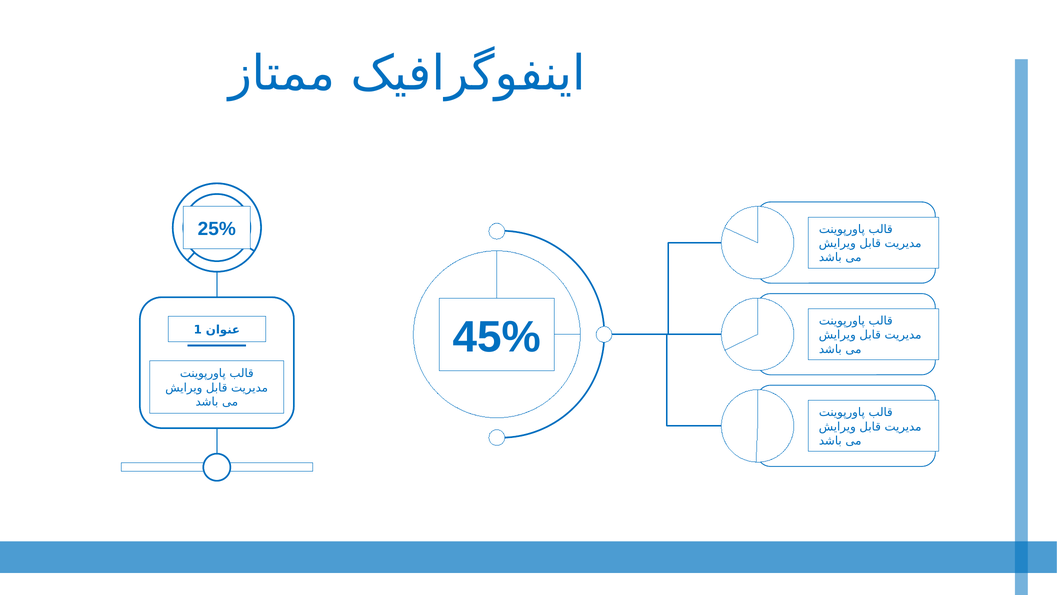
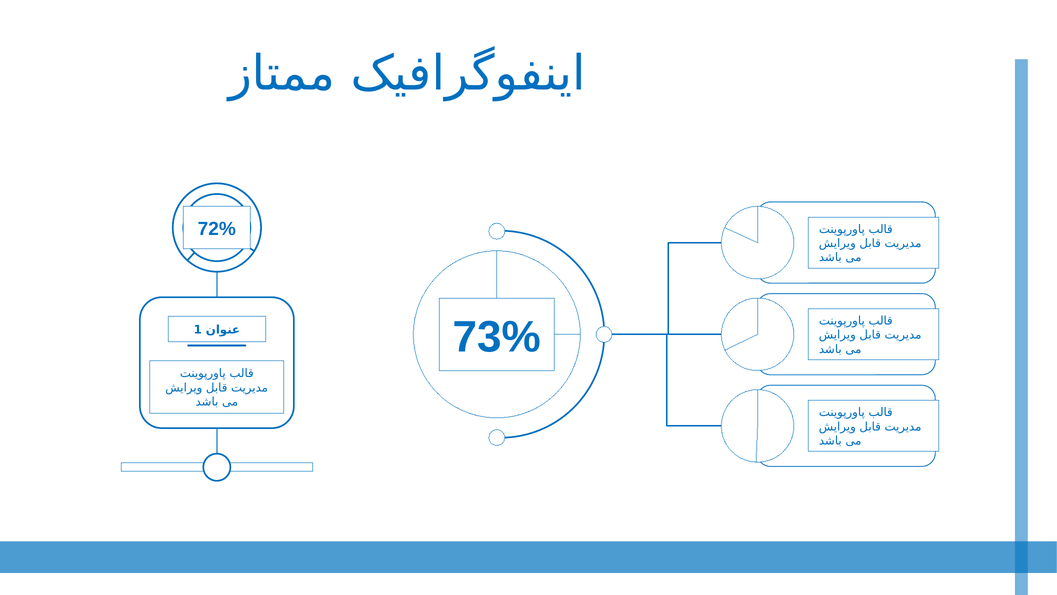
25%: 25% -> 72%
45%: 45% -> 73%
